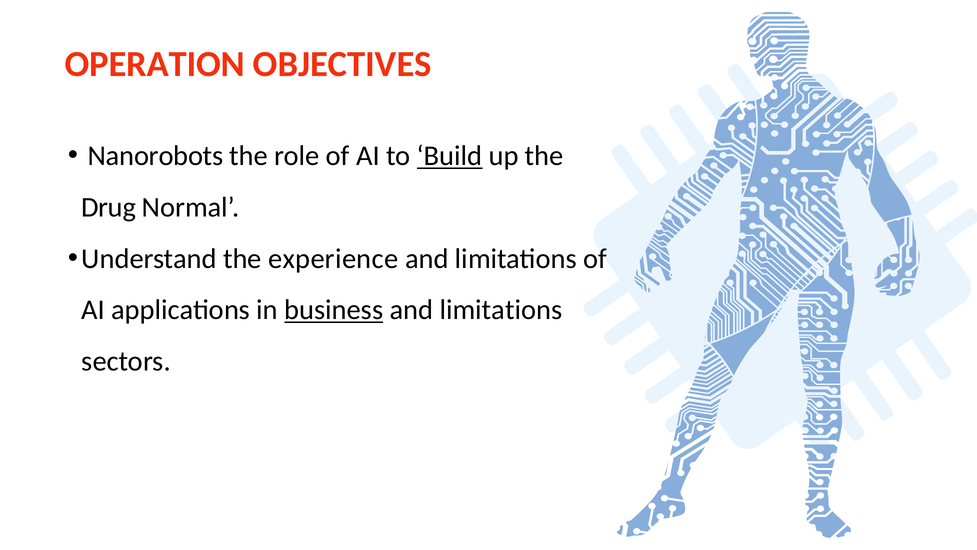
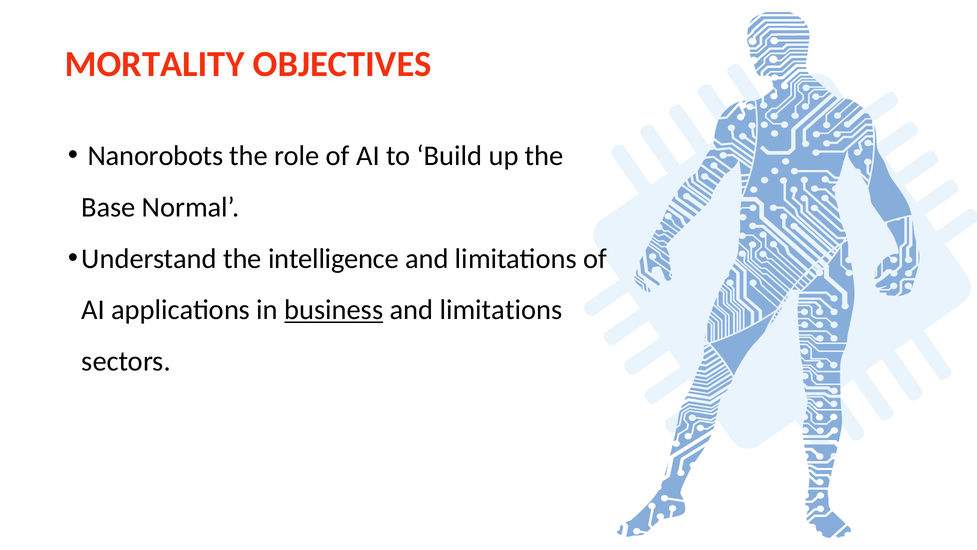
OPERATION: OPERATION -> MORTALITY
Build underline: present -> none
Drug: Drug -> Base
experience: experience -> intelligence
